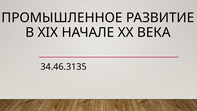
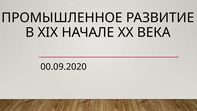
34.46.3135: 34.46.3135 -> 00.09.2020
